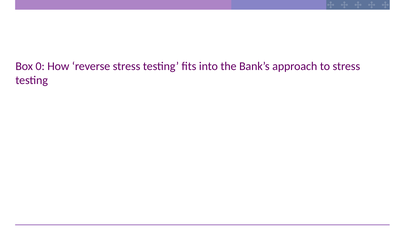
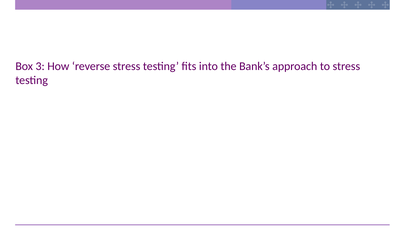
0: 0 -> 3
